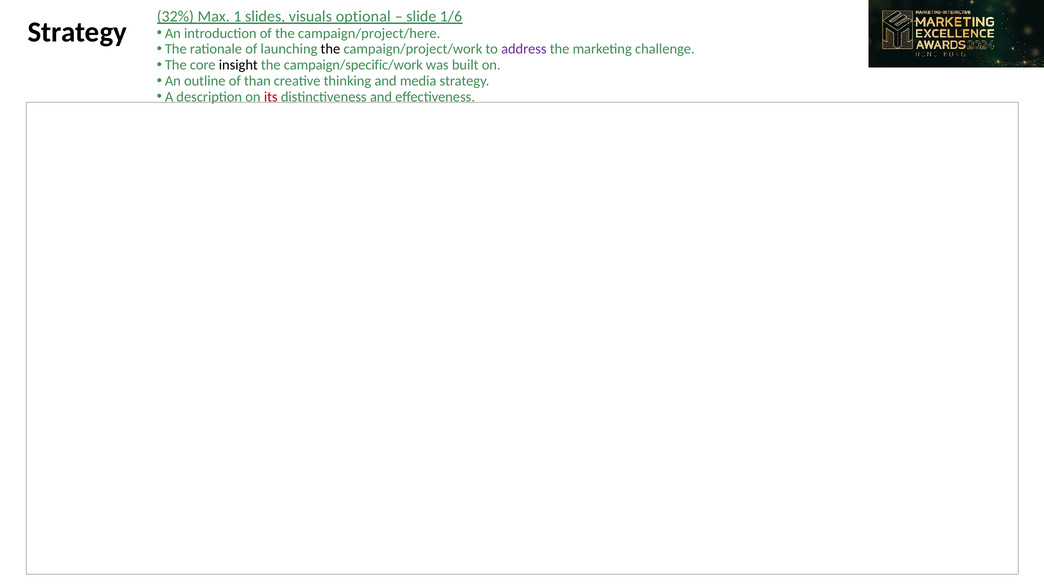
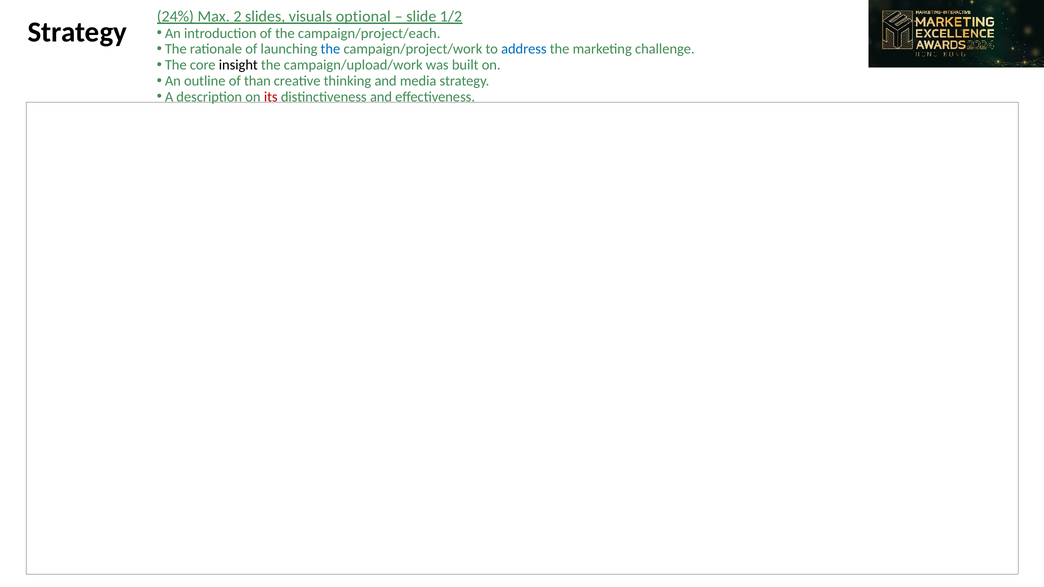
32%: 32% -> 24%
1: 1 -> 2
1/6: 1/6 -> 1/2
campaign/project/here: campaign/project/here -> campaign/project/each
the at (330, 49) colour: black -> blue
address colour: purple -> blue
campaign/specific/work: campaign/specific/work -> campaign/upload/work
